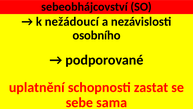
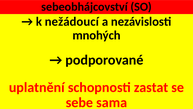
osobního: osobního -> mnohých
